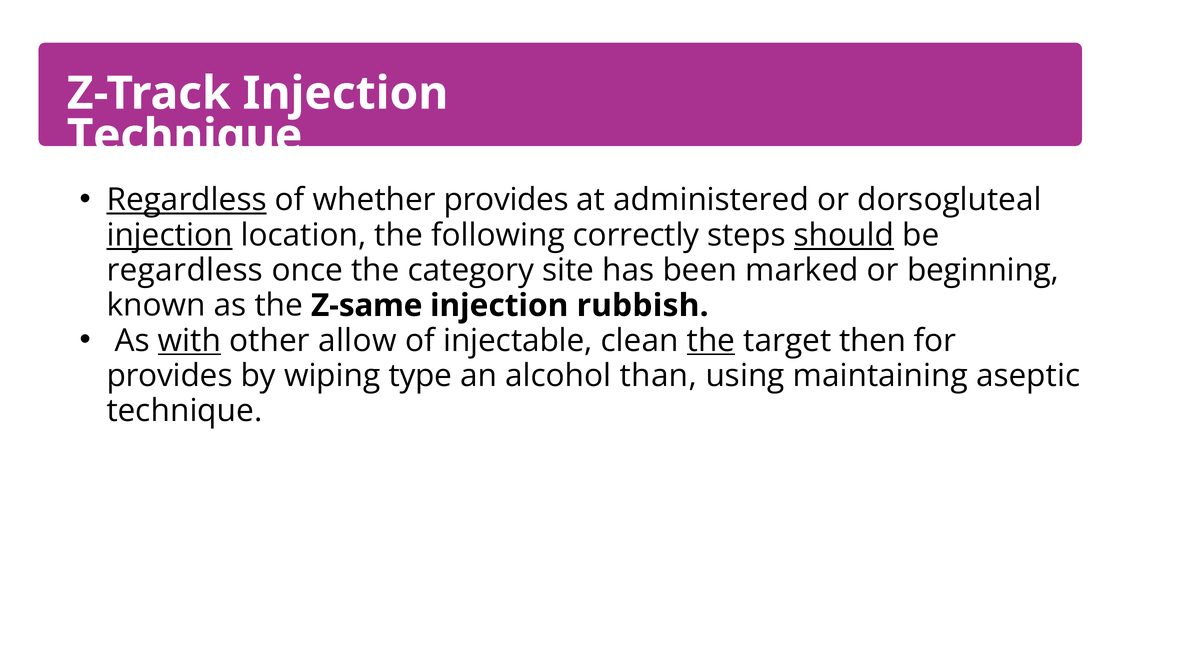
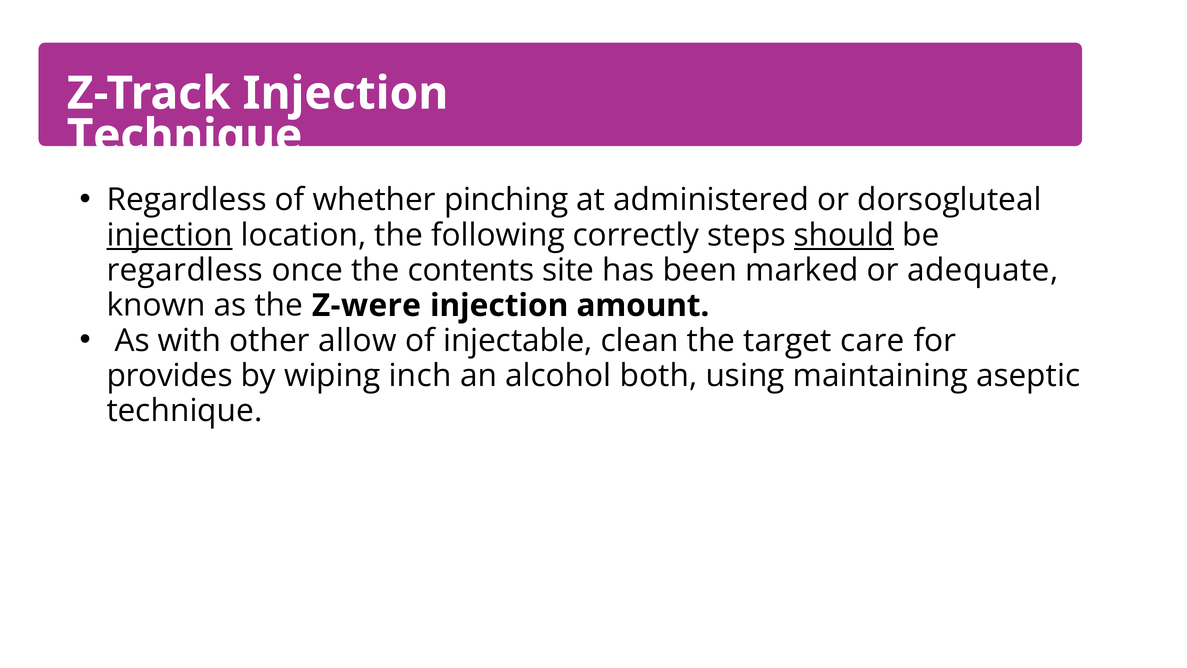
Regardless at (187, 200) underline: present -> none
whether provides: provides -> pinching
category: category -> contents
beginning: beginning -> adequate
Z-same: Z-same -> Z-were
rubbish: rubbish -> amount
with underline: present -> none
the at (711, 341) underline: present -> none
then: then -> care
type: type -> inch
than: than -> both
